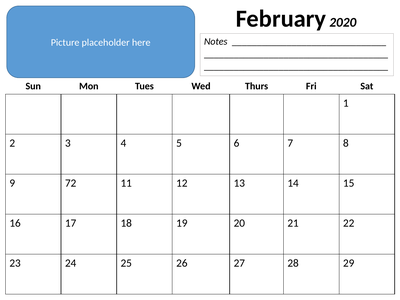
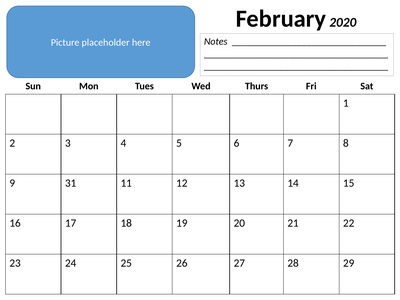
72: 72 -> 31
